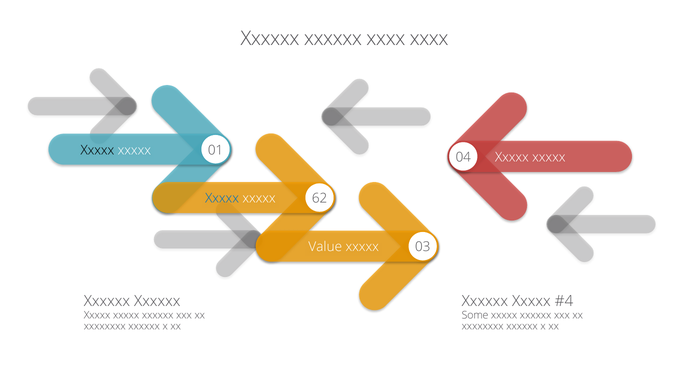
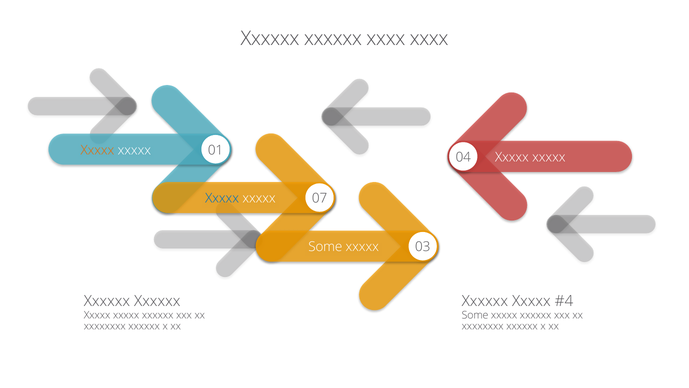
Xxxxx at (97, 150) colour: black -> orange
62: 62 -> 07
Value at (325, 247): Value -> Some
